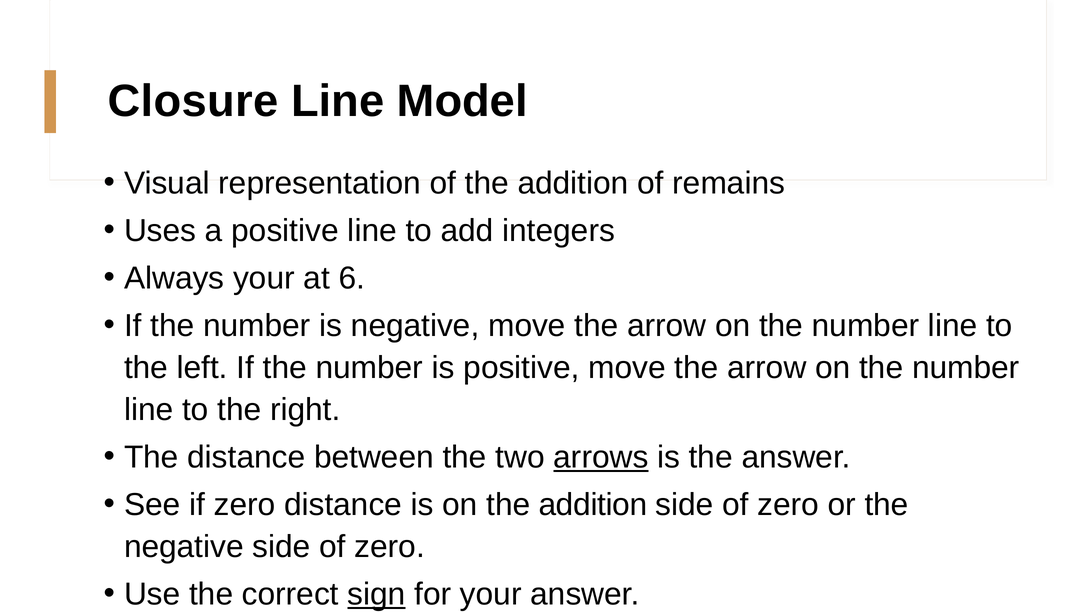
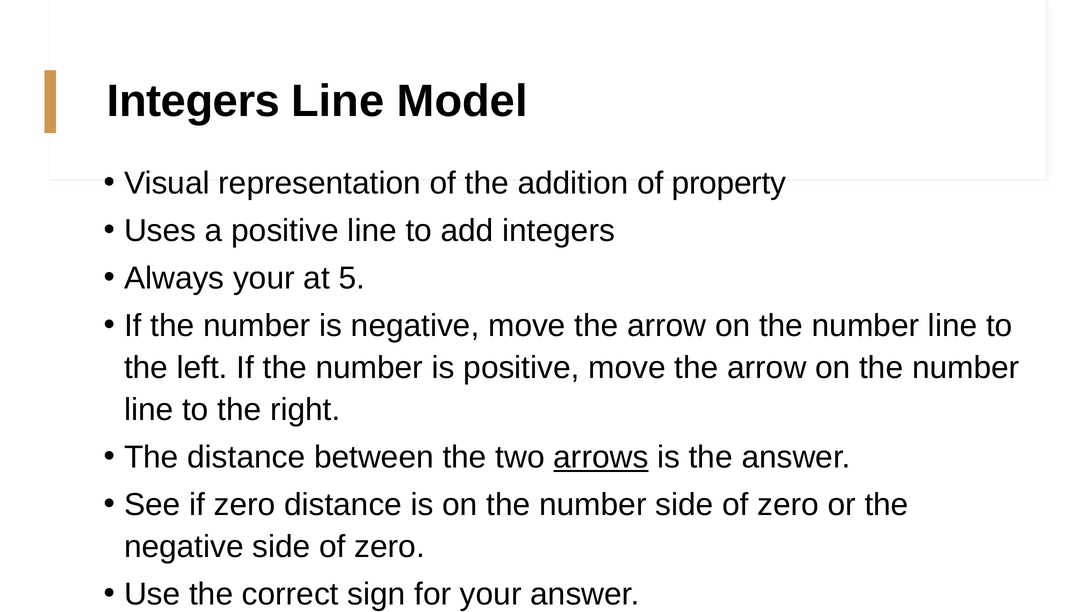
Closure at (193, 101): Closure -> Integers
remains: remains -> property
6: 6 -> 5
is on the addition: addition -> number
sign underline: present -> none
